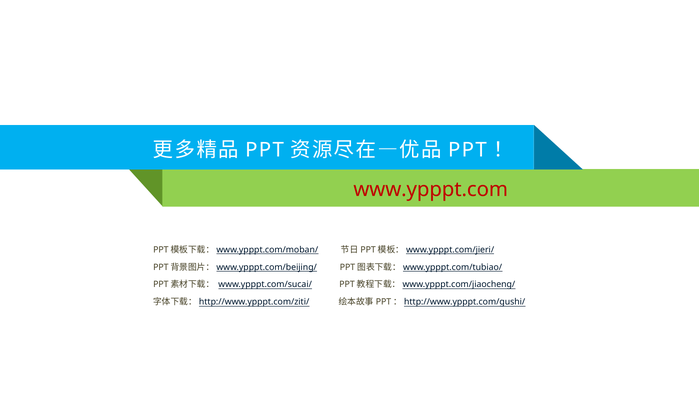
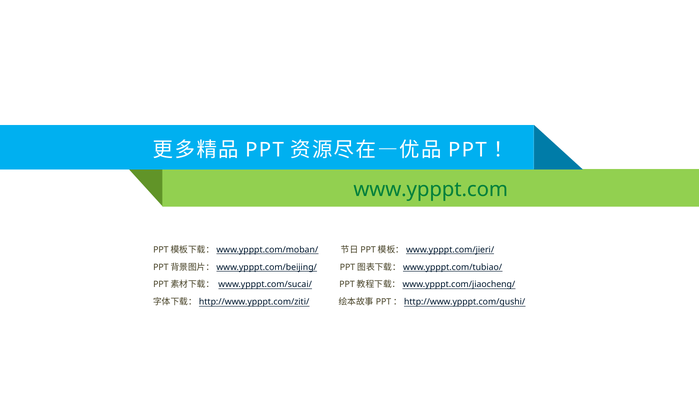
www.ypppt.com colour: red -> green
